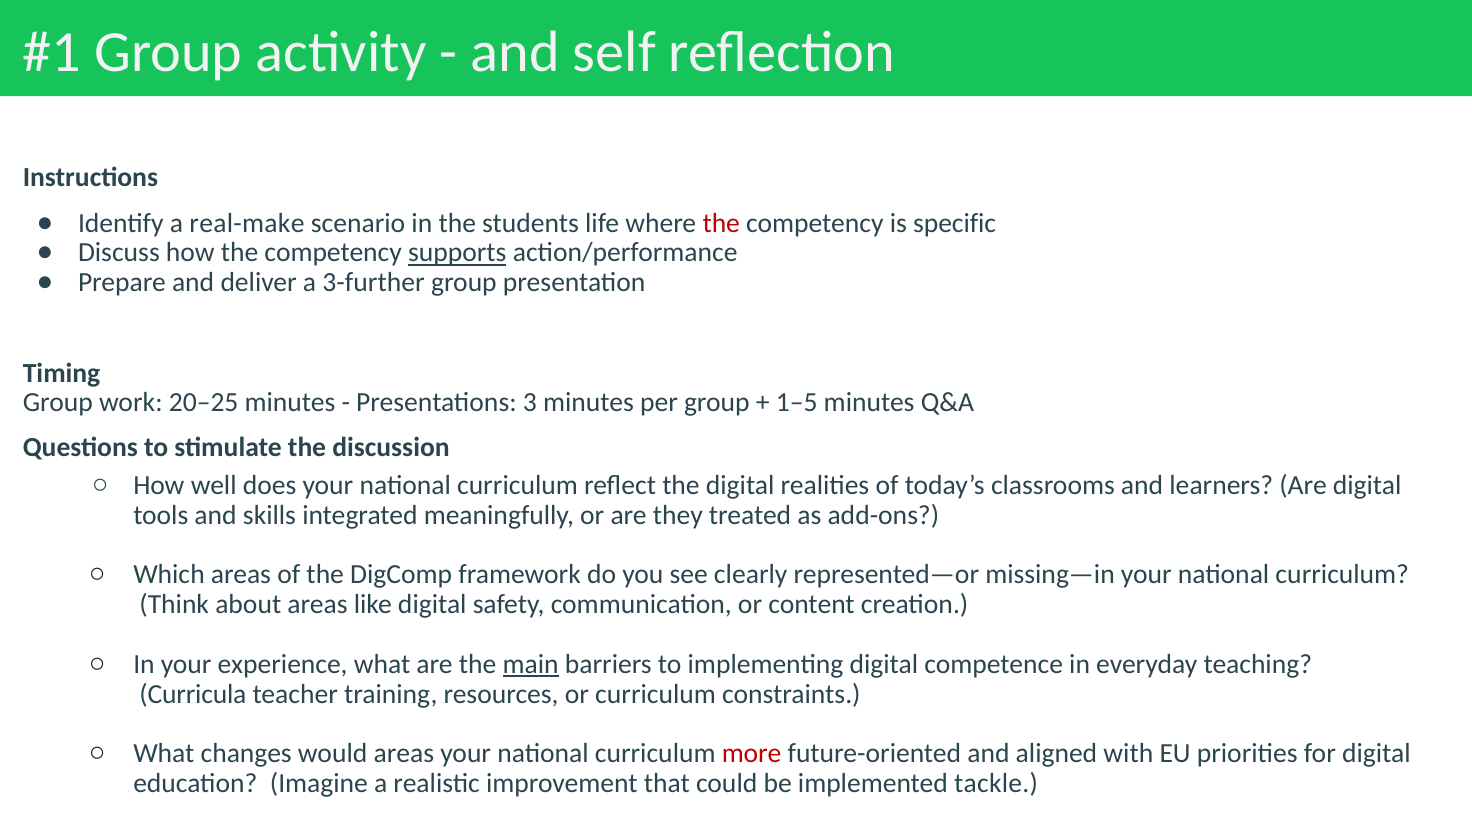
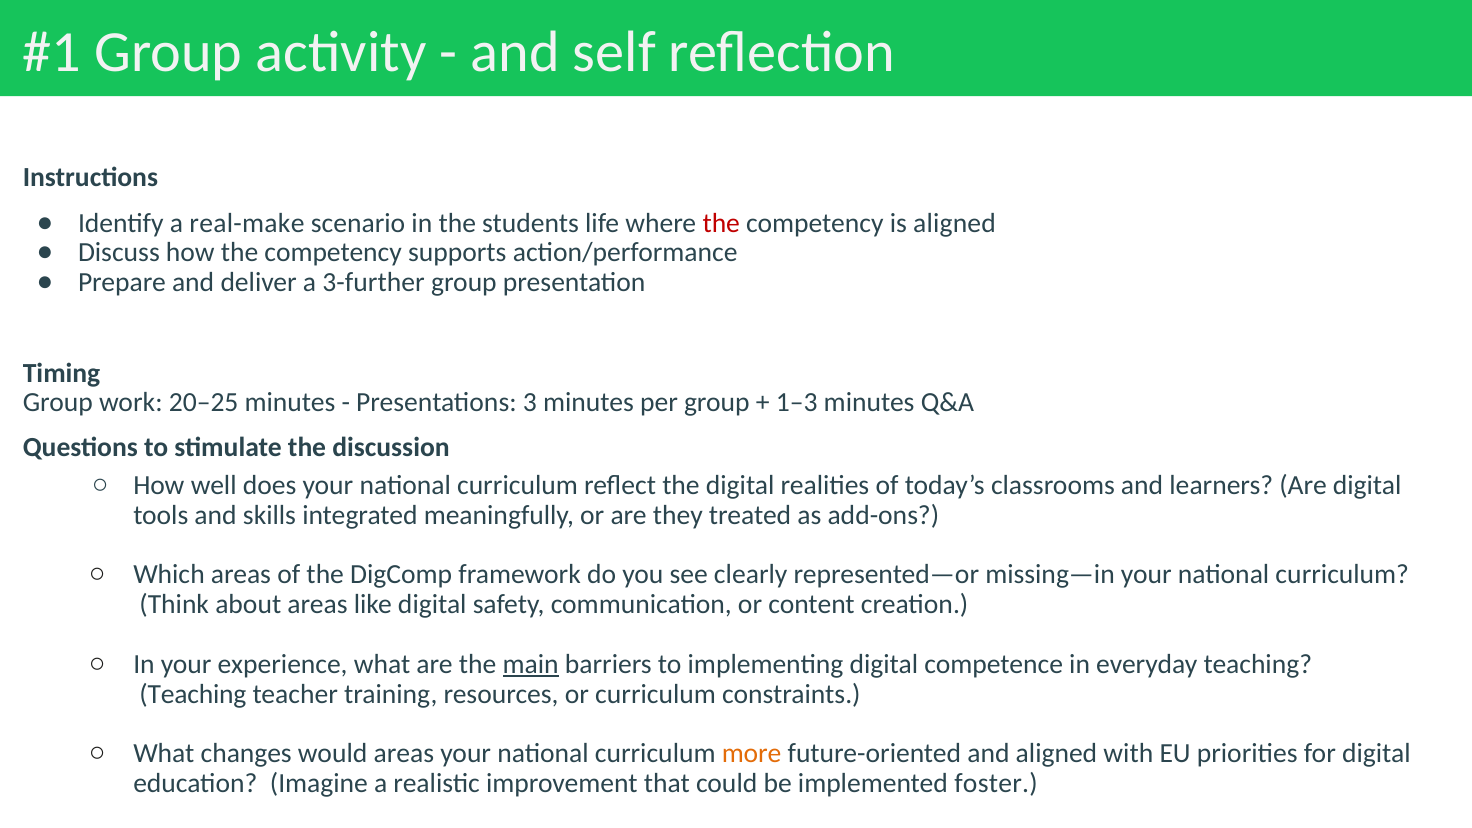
is specific: specific -> aligned
supports underline: present -> none
1–5: 1–5 -> 1–3
Curricula at (193, 694): Curricula -> Teaching
more colour: red -> orange
tackle: tackle -> foster
